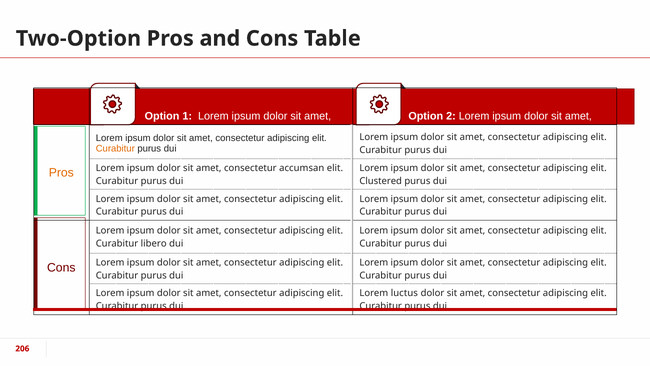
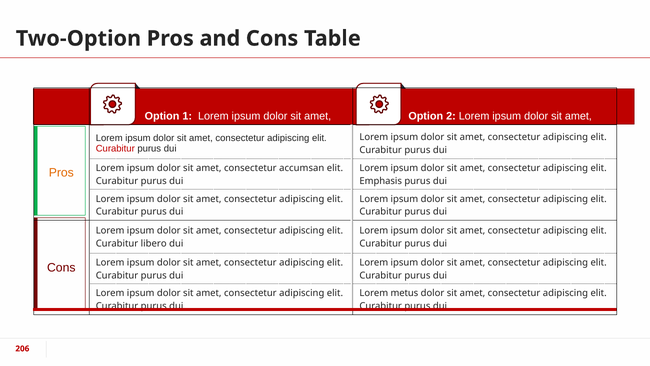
Curabitur at (115, 149) colour: orange -> red
Clustered: Clustered -> Emphasis
luctus: luctus -> metus
